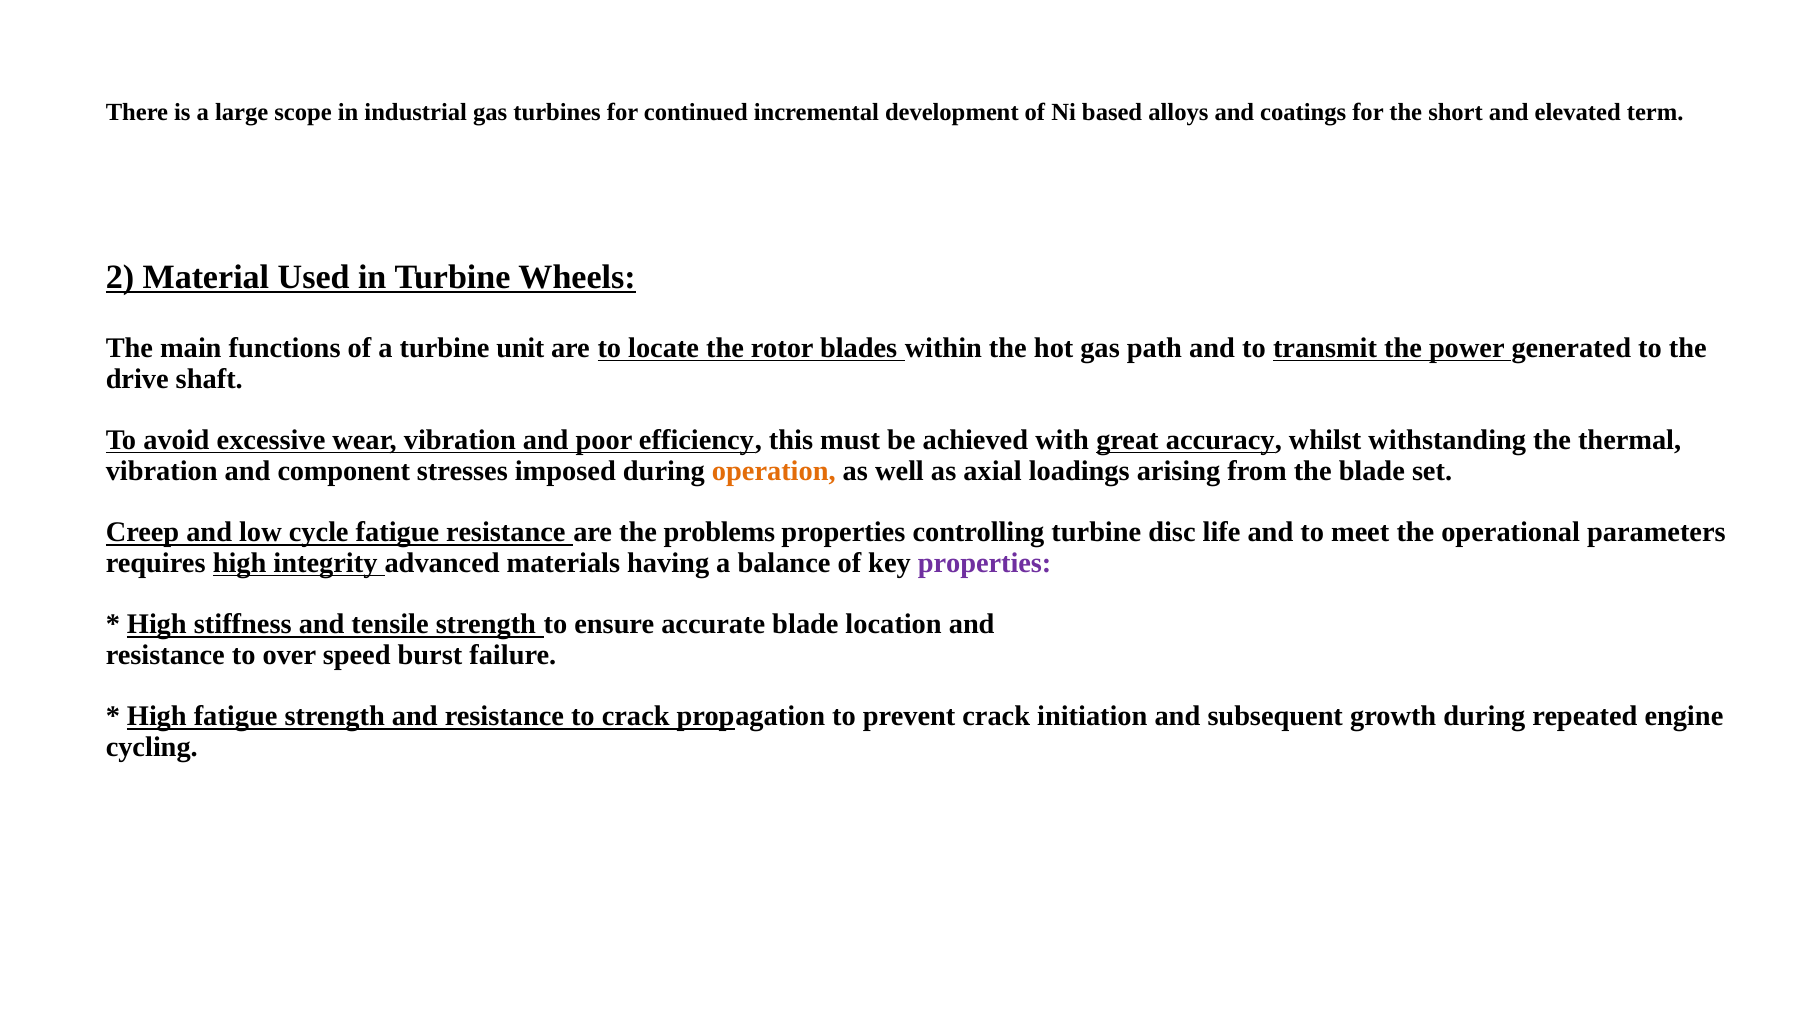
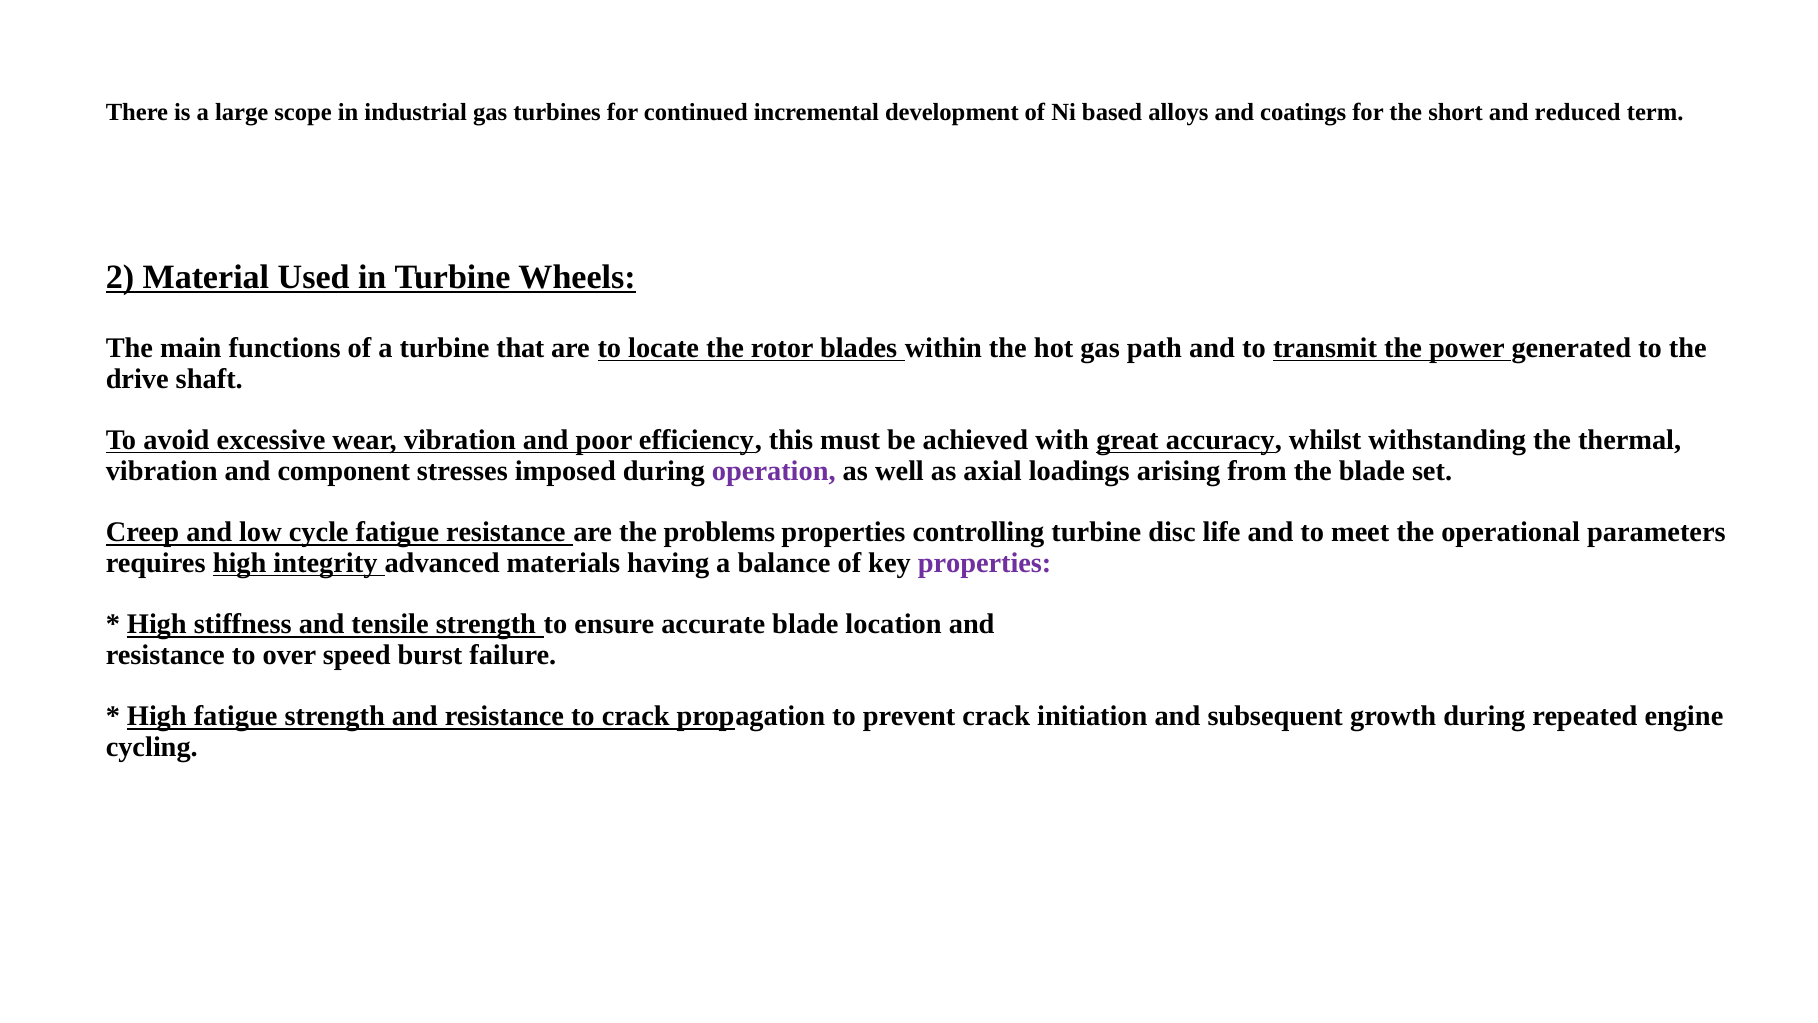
elevated: elevated -> reduced
unit: unit -> that
operation colour: orange -> purple
